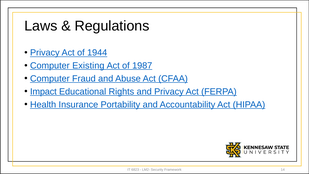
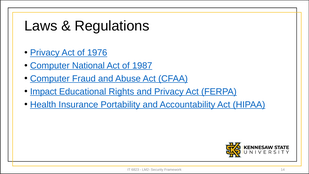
1944: 1944 -> 1976
Existing: Existing -> National
